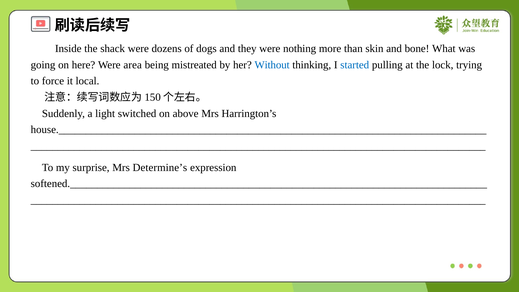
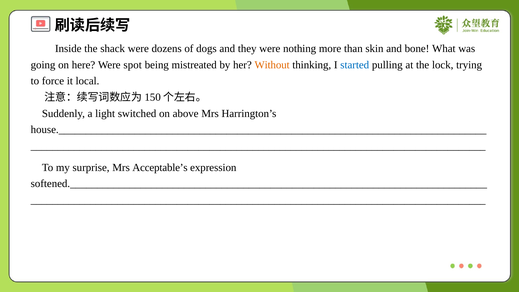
area: area -> spot
Without colour: blue -> orange
Determine’s: Determine’s -> Acceptable’s
